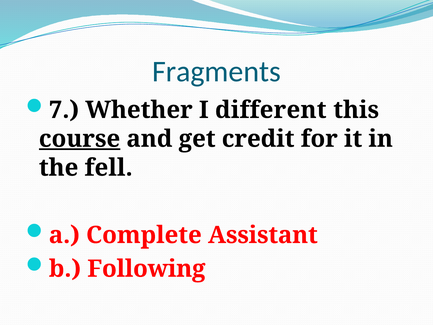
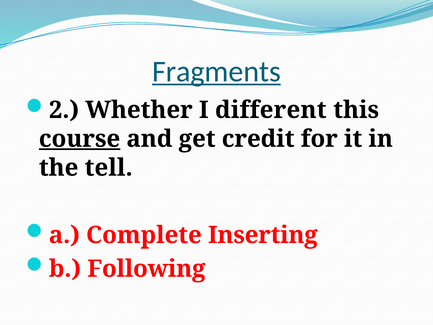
Fragments underline: none -> present
7: 7 -> 2
fell: fell -> tell
Assistant: Assistant -> Inserting
